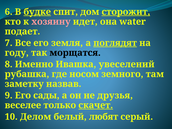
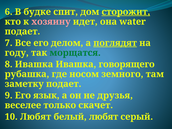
будке underline: present -> none
земля: земля -> делом
морщатся colour: black -> green
8 Именно: Именно -> Ивашка
увеселений: увеселений -> говорящего
заметку назвав: назвав -> подает
сады: сады -> язык
скачет underline: present -> none
10 Делом: Делом -> Любят
